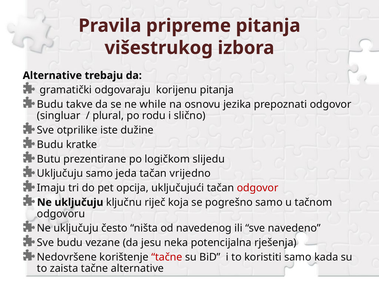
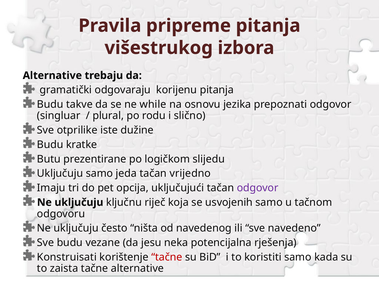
odgovor at (258, 187) colour: red -> purple
pogrešno: pogrešno -> usvojenih
Nedovršene: Nedovršene -> Konstruisati
